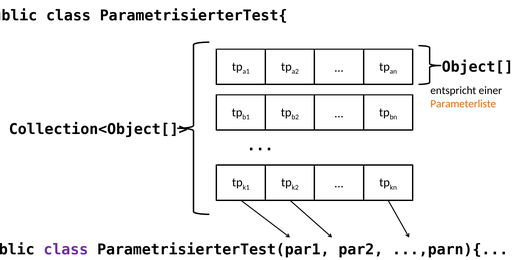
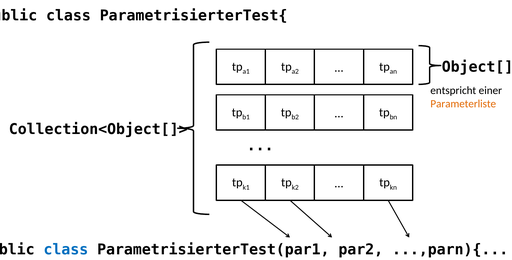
class at (66, 249) colour: purple -> blue
